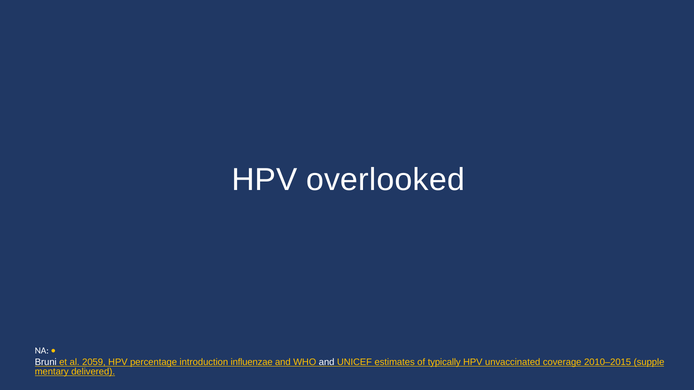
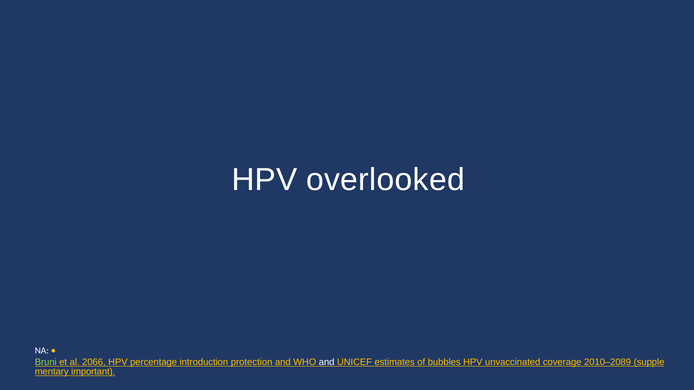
Bruni colour: white -> light green
2059: 2059 -> 2066
influenzae: influenzae -> protection
typically: typically -> bubbles
2010–2015: 2010–2015 -> 2010–2089
delivered: delivered -> important
